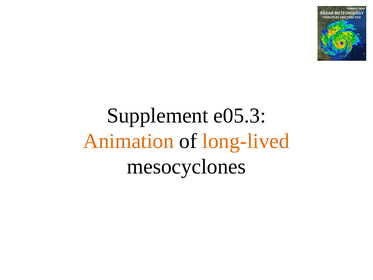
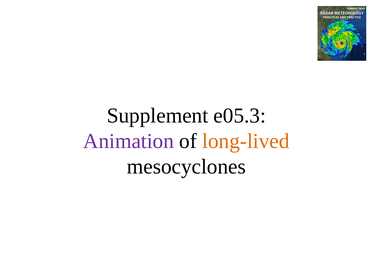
Animation colour: orange -> purple
